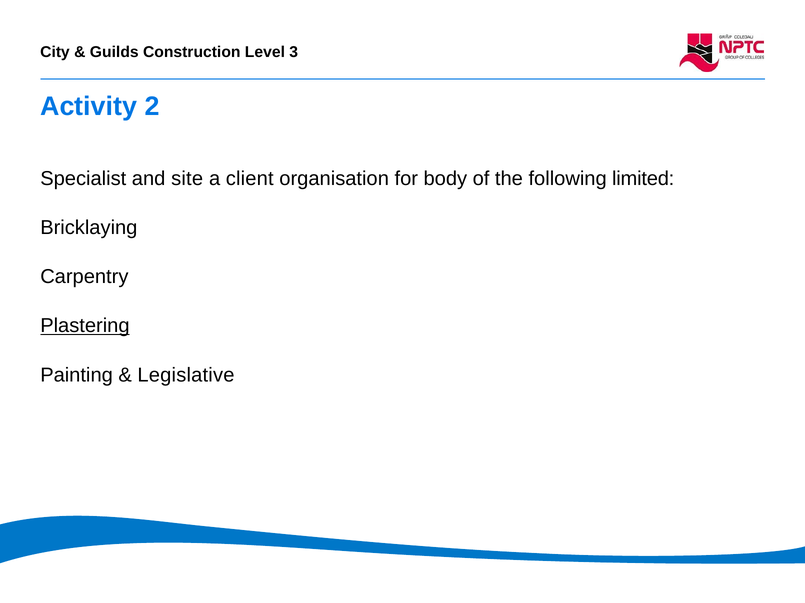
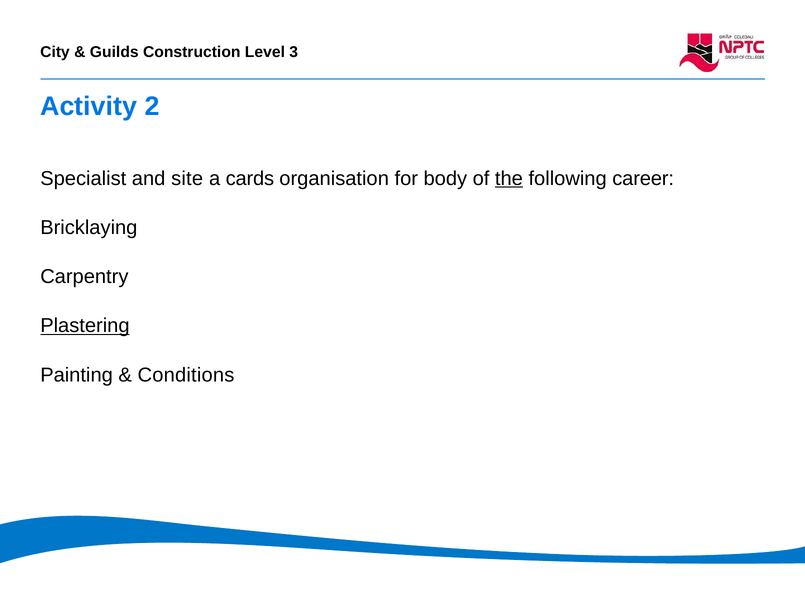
client: client -> cards
the underline: none -> present
limited: limited -> career
Legislative: Legislative -> Conditions
